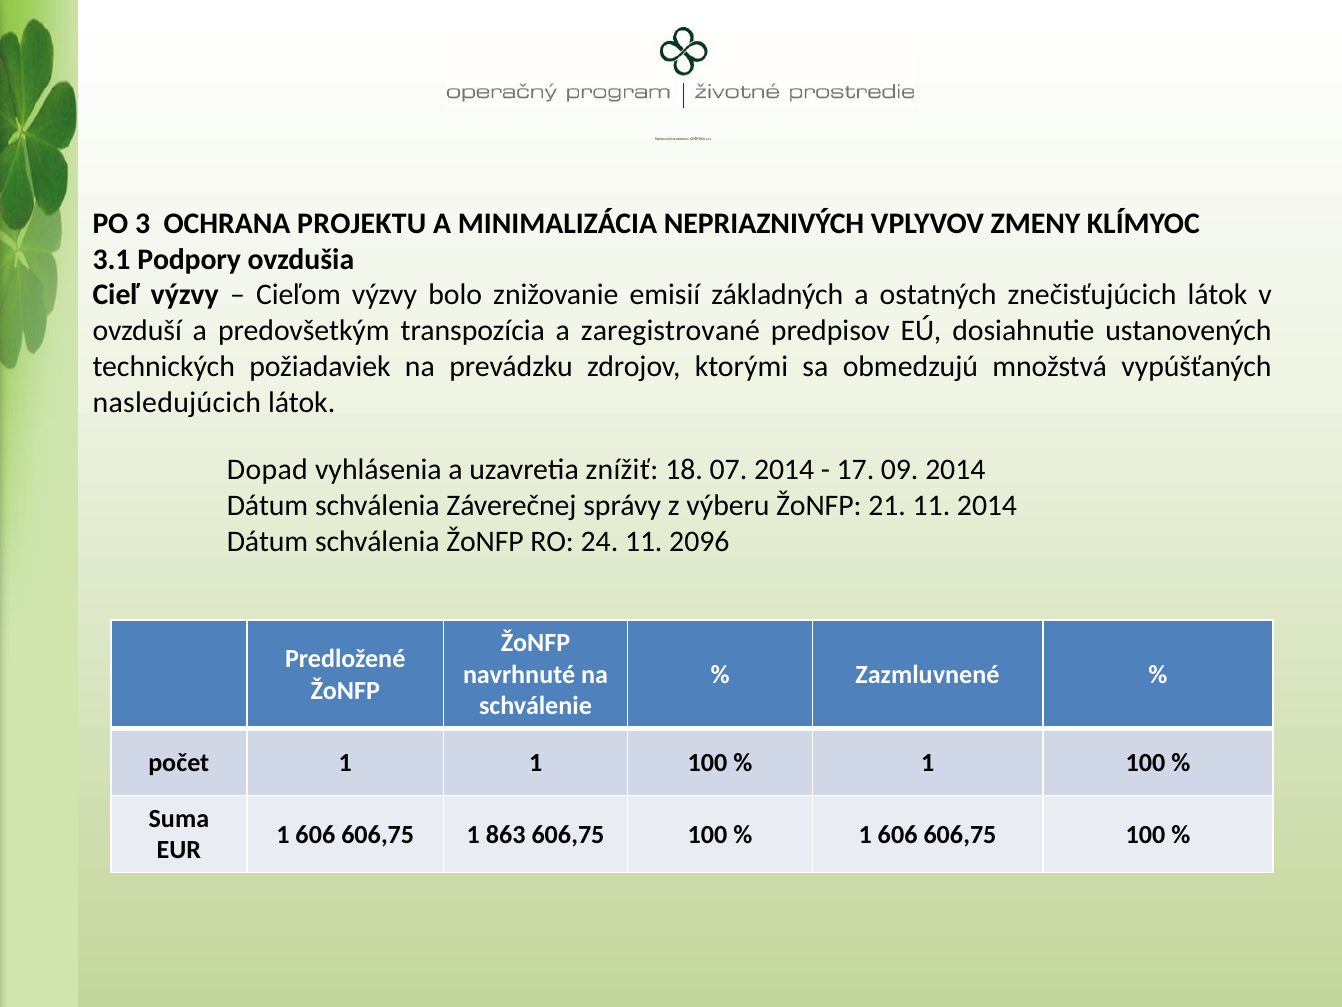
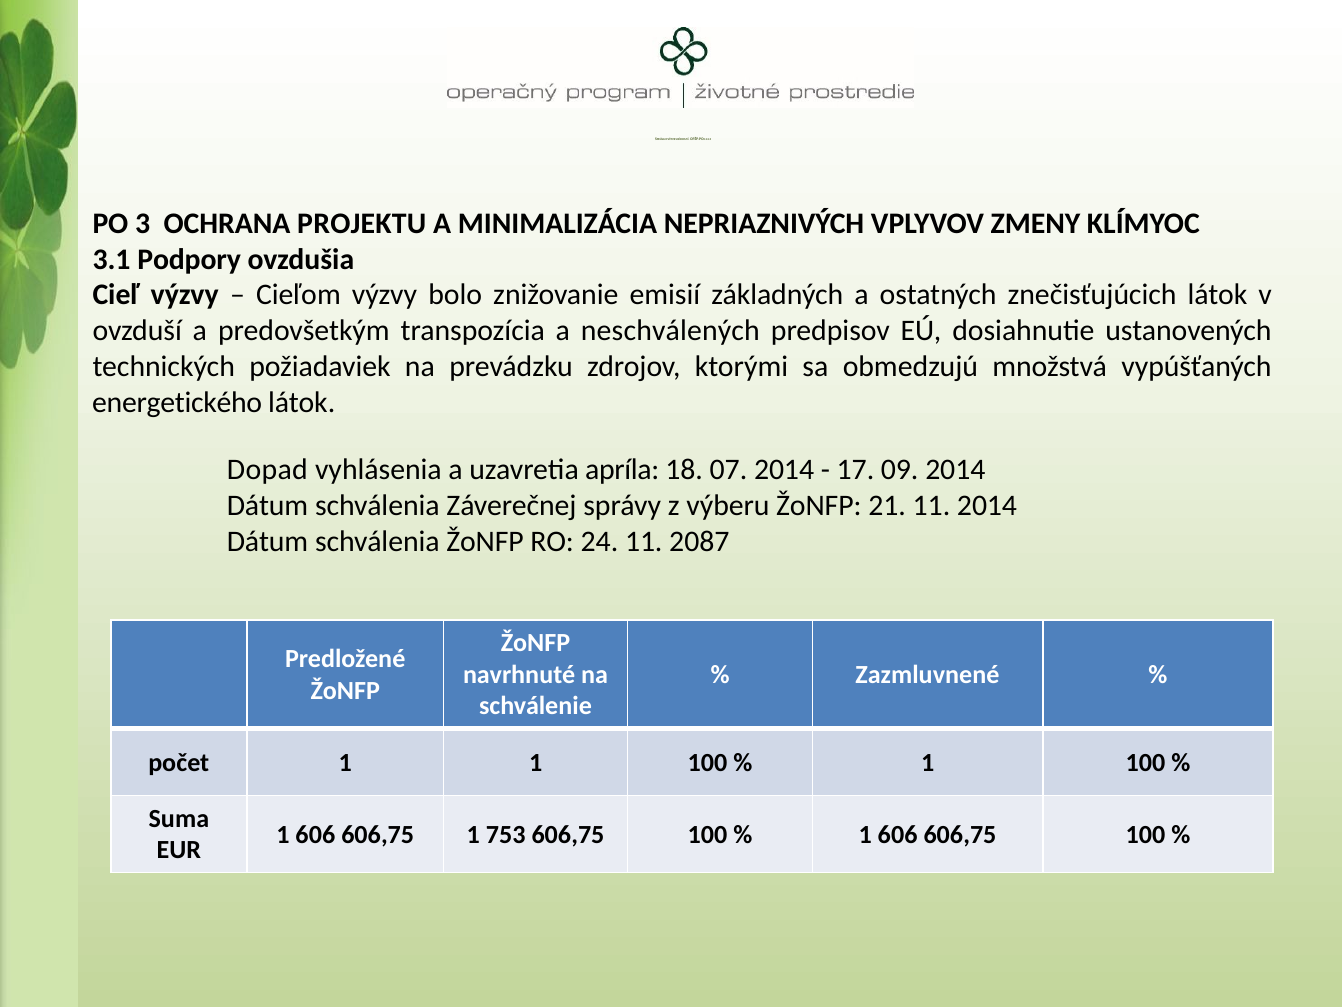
zaregistrované: zaregistrované -> neschválených
nasledujúcich: nasledujúcich -> energetického
znížiť: znížiť -> apríla
2096: 2096 -> 2087
863: 863 -> 753
